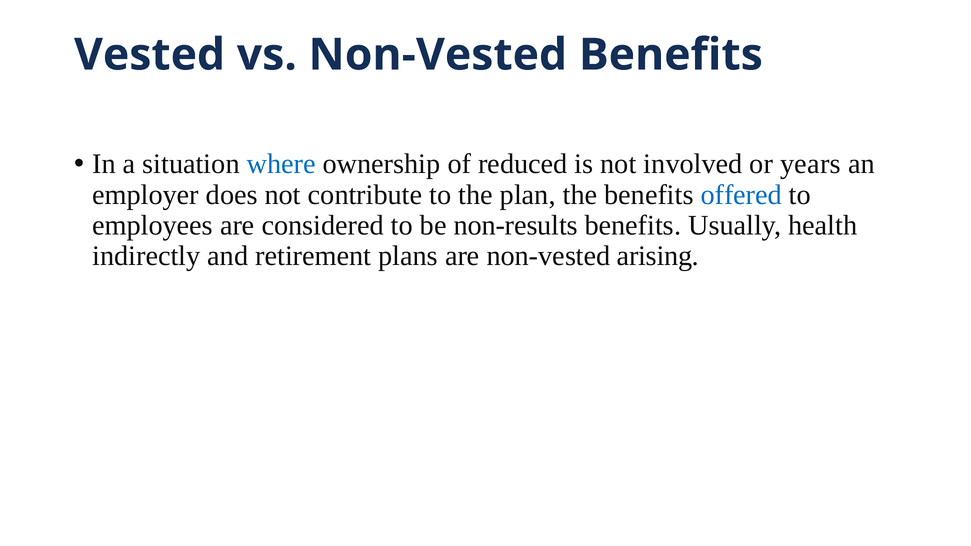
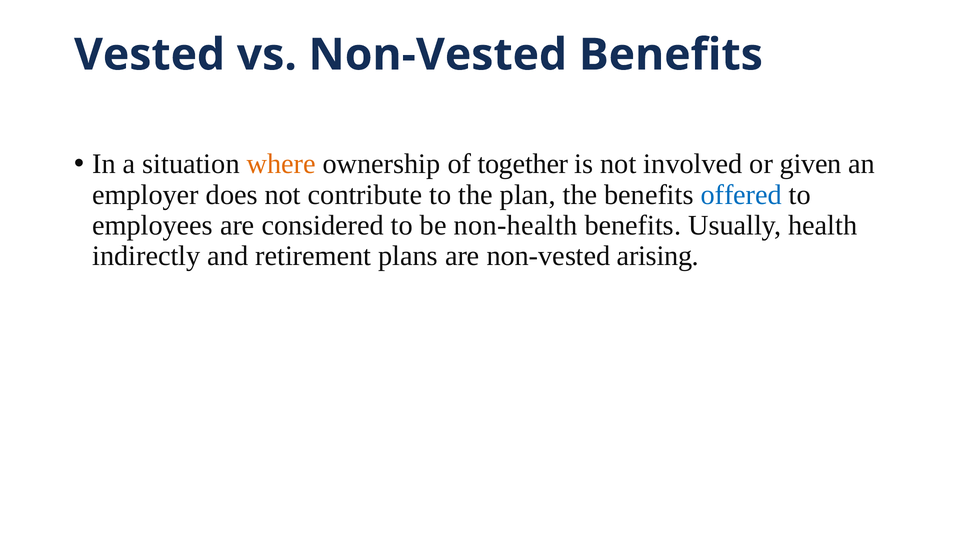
where colour: blue -> orange
reduced: reduced -> together
years: years -> given
non-results: non-results -> non-health
